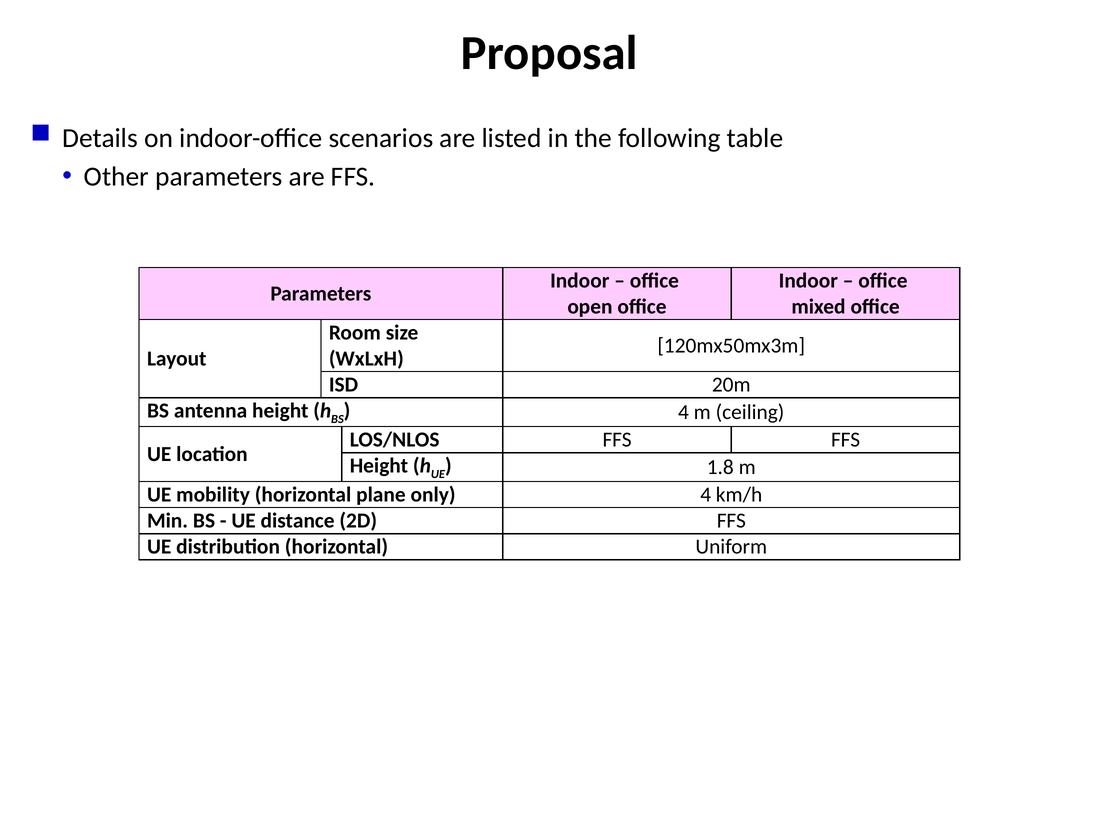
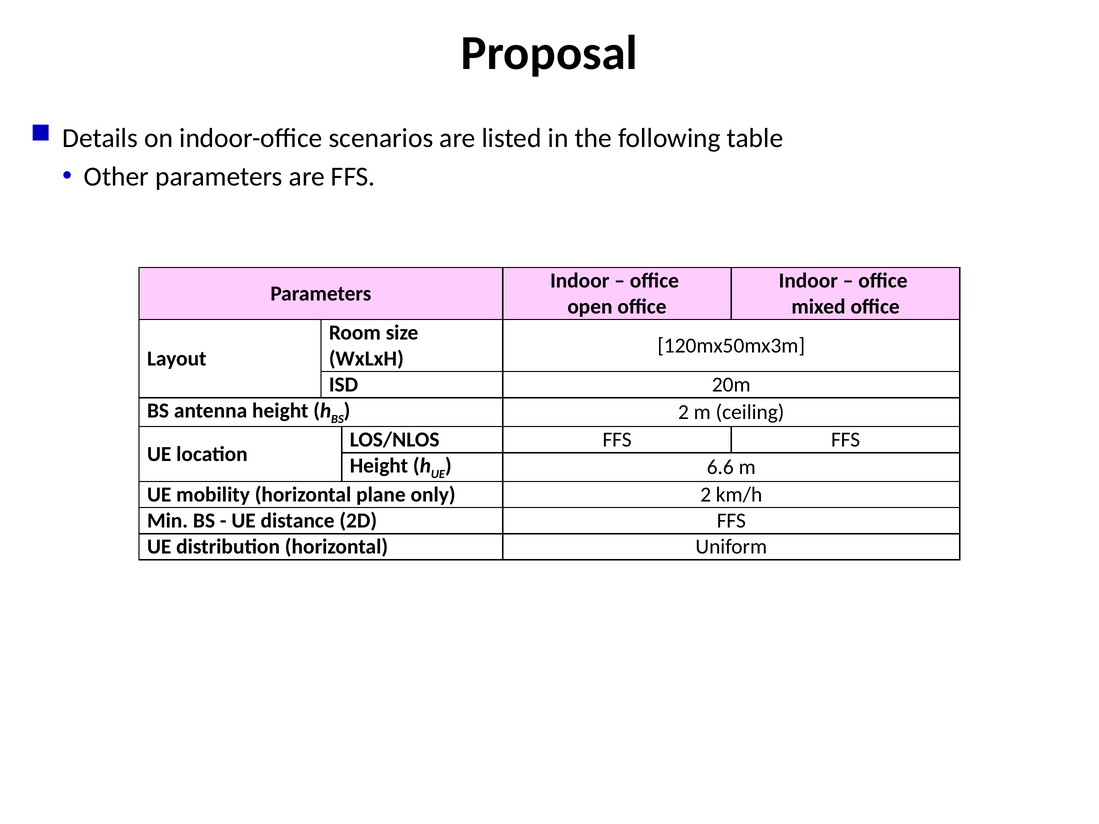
4 at (683, 413): 4 -> 2
1.8: 1.8 -> 6.6
only 4: 4 -> 2
